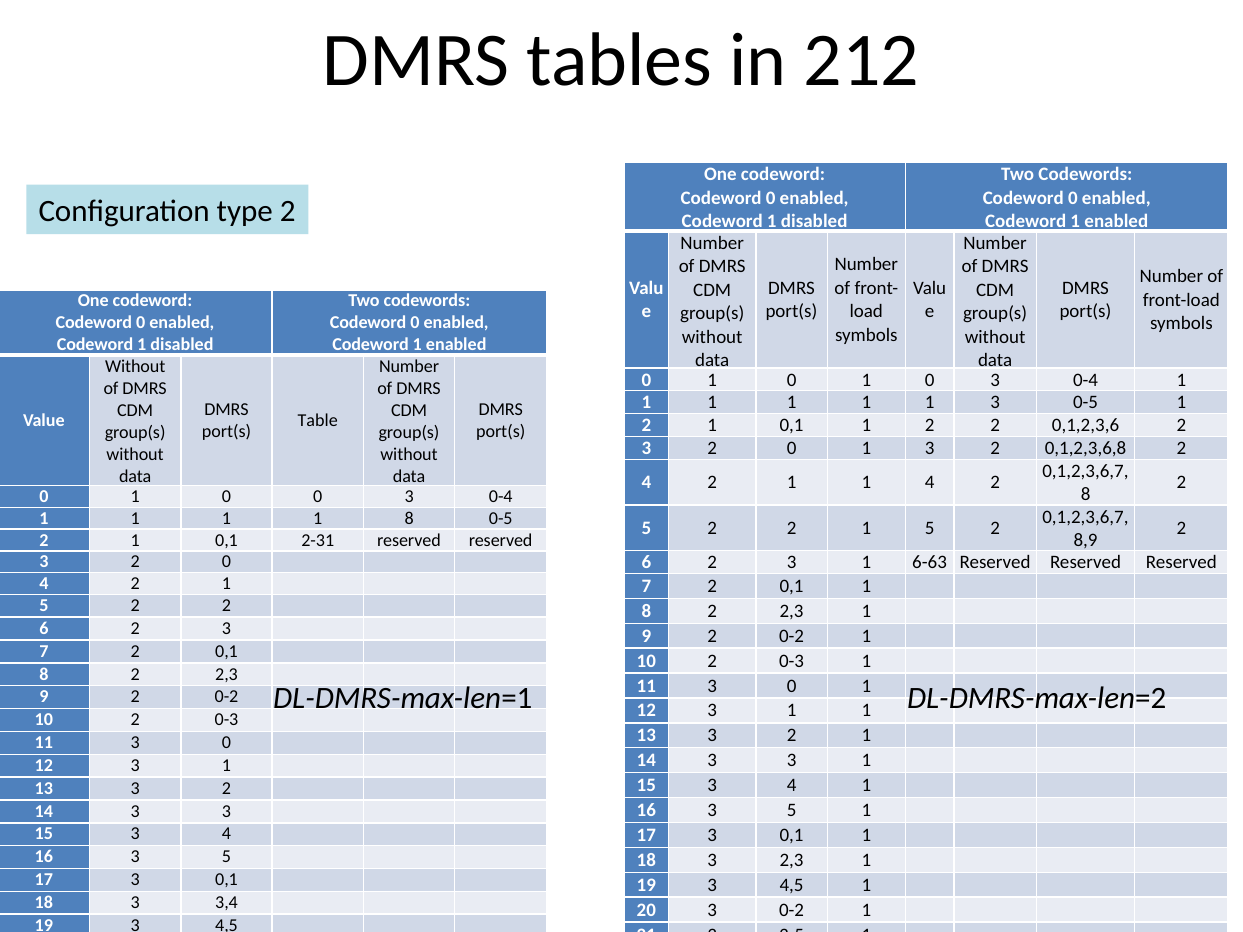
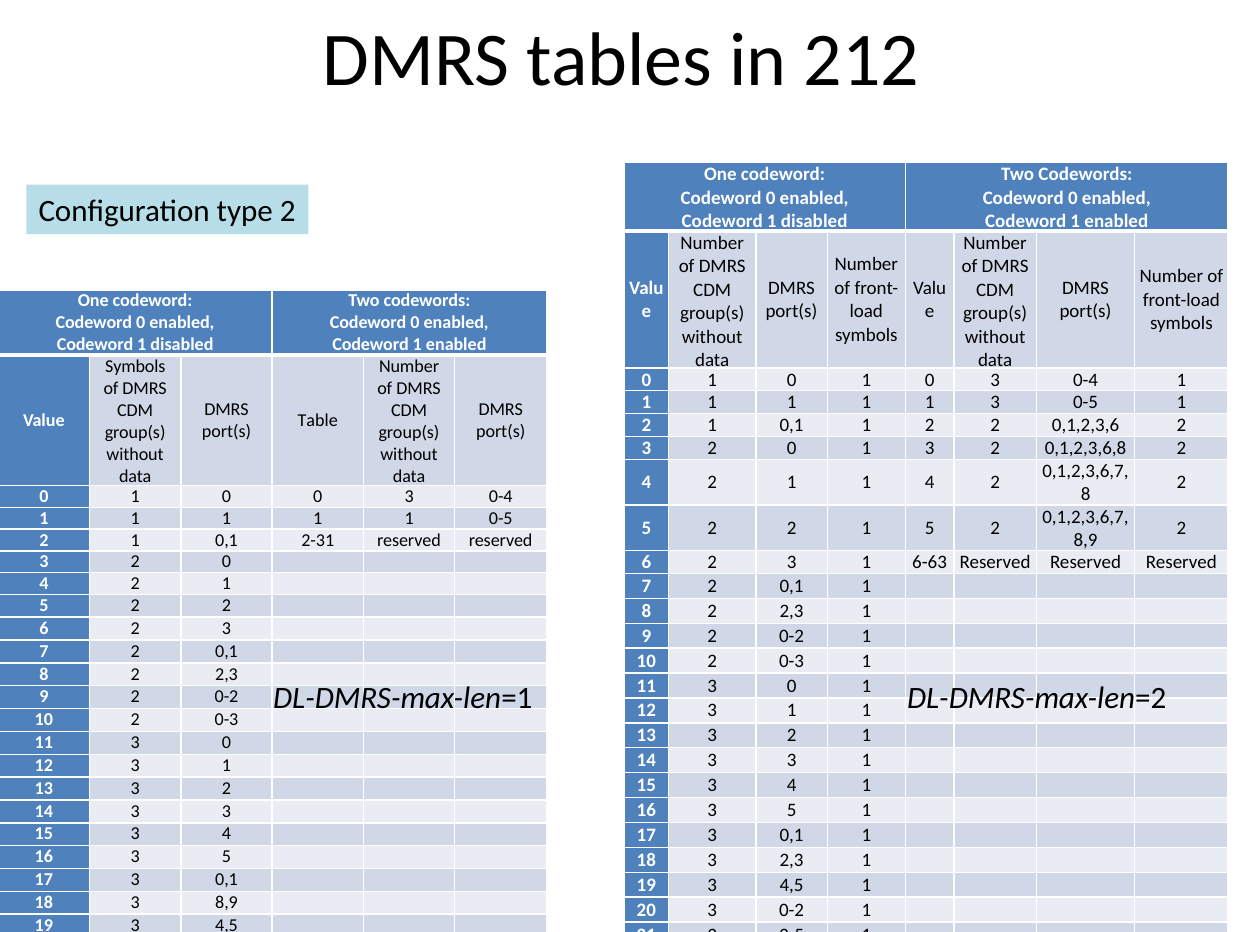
Without at (135, 366): Without -> Symbols
8 at (409, 519): 8 -> 1
18 3 3,4: 3,4 -> 8,9
